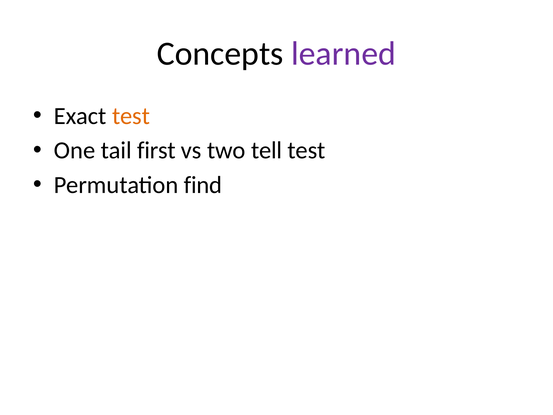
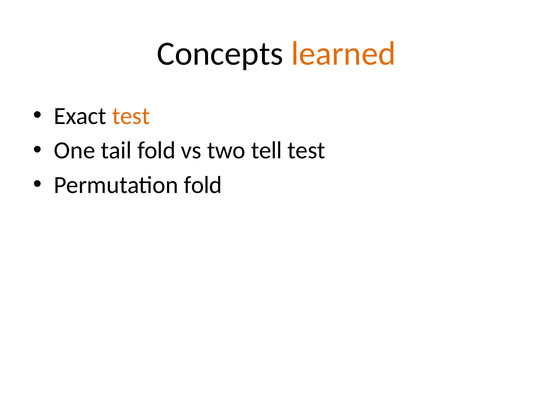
learned colour: purple -> orange
tail first: first -> fold
Permutation find: find -> fold
